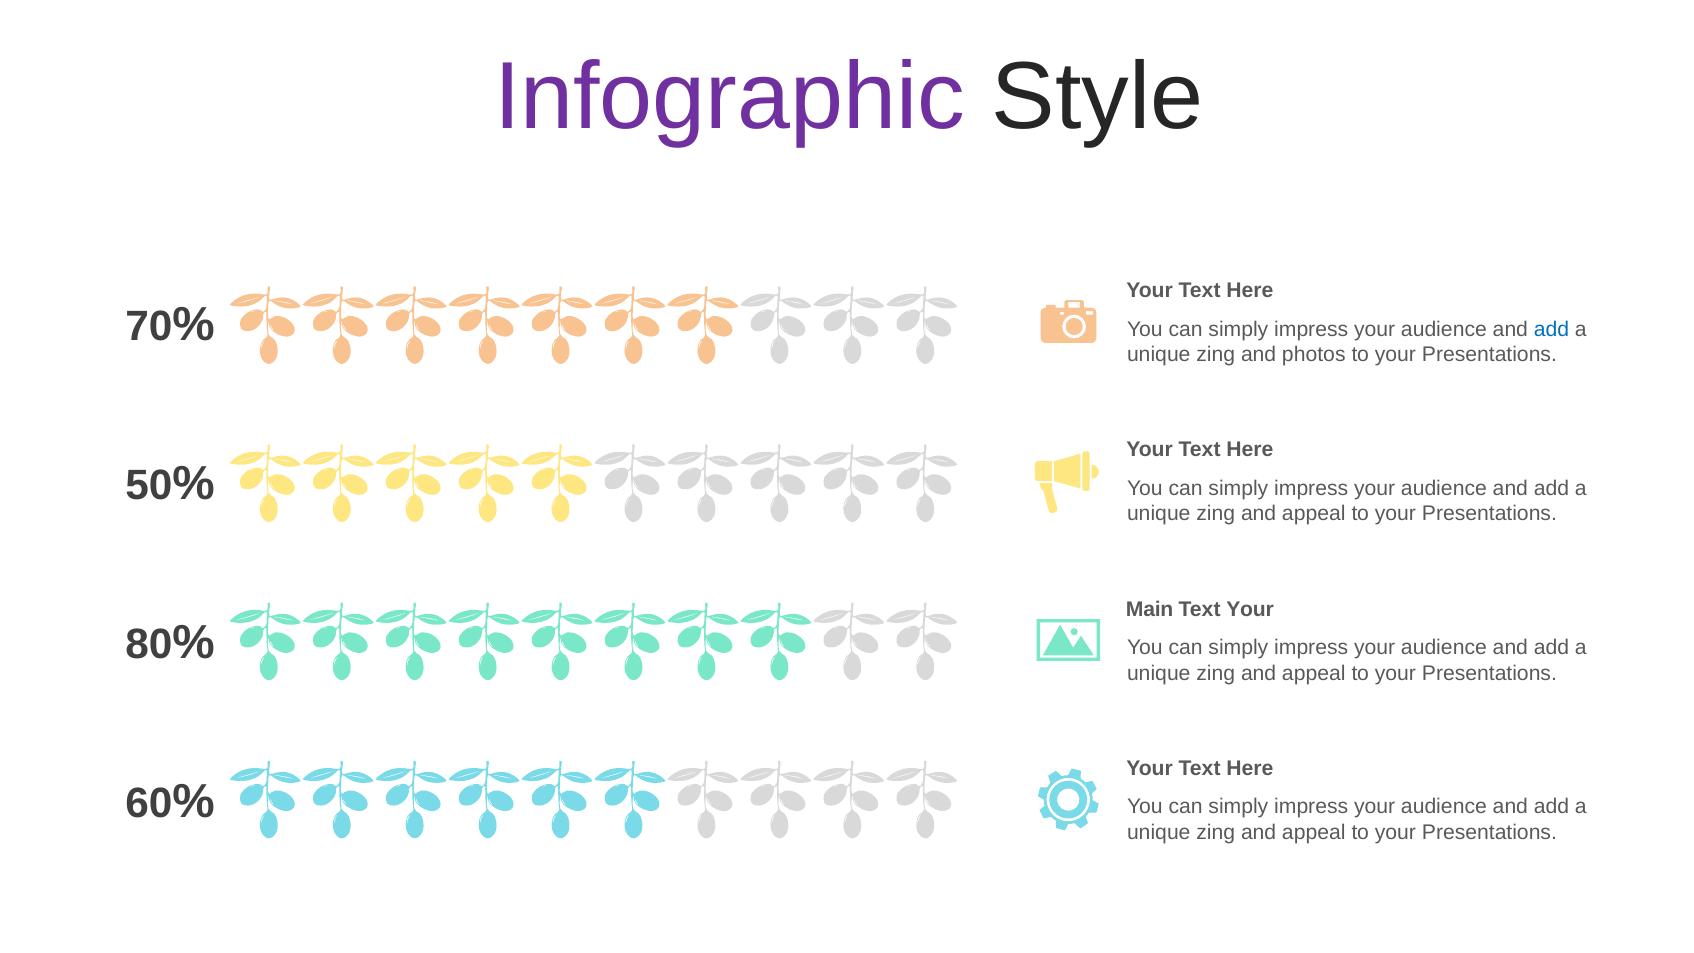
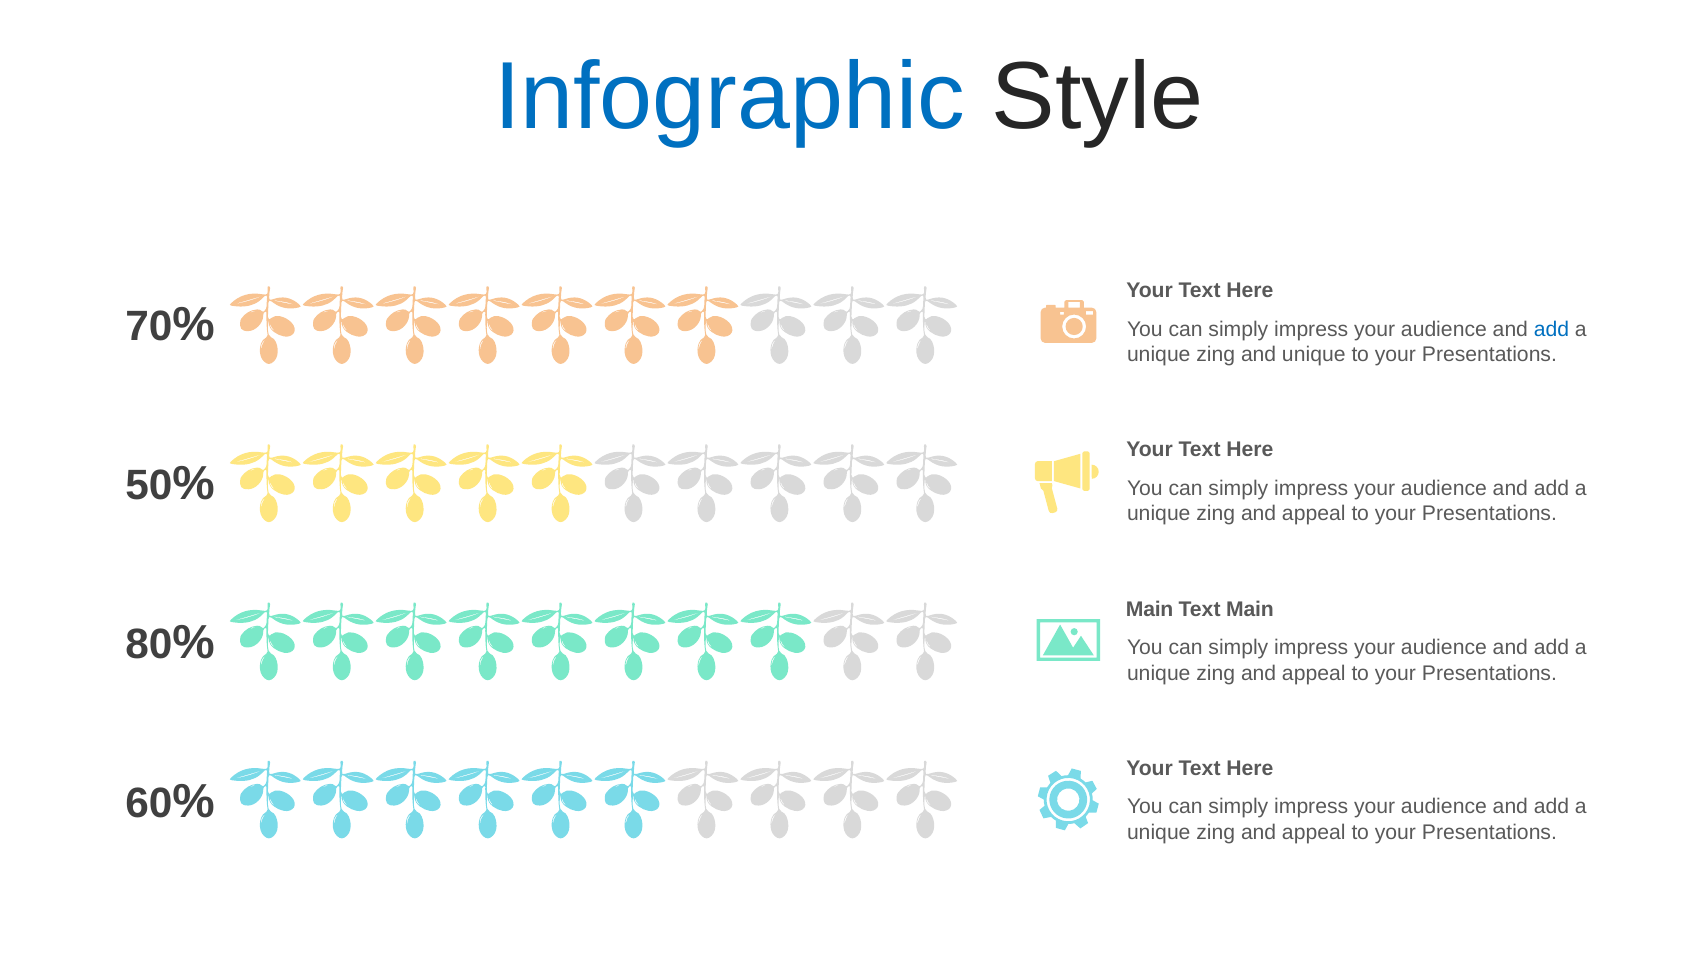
Infographic colour: purple -> blue
and photos: photos -> unique
Text Your: Your -> Main
